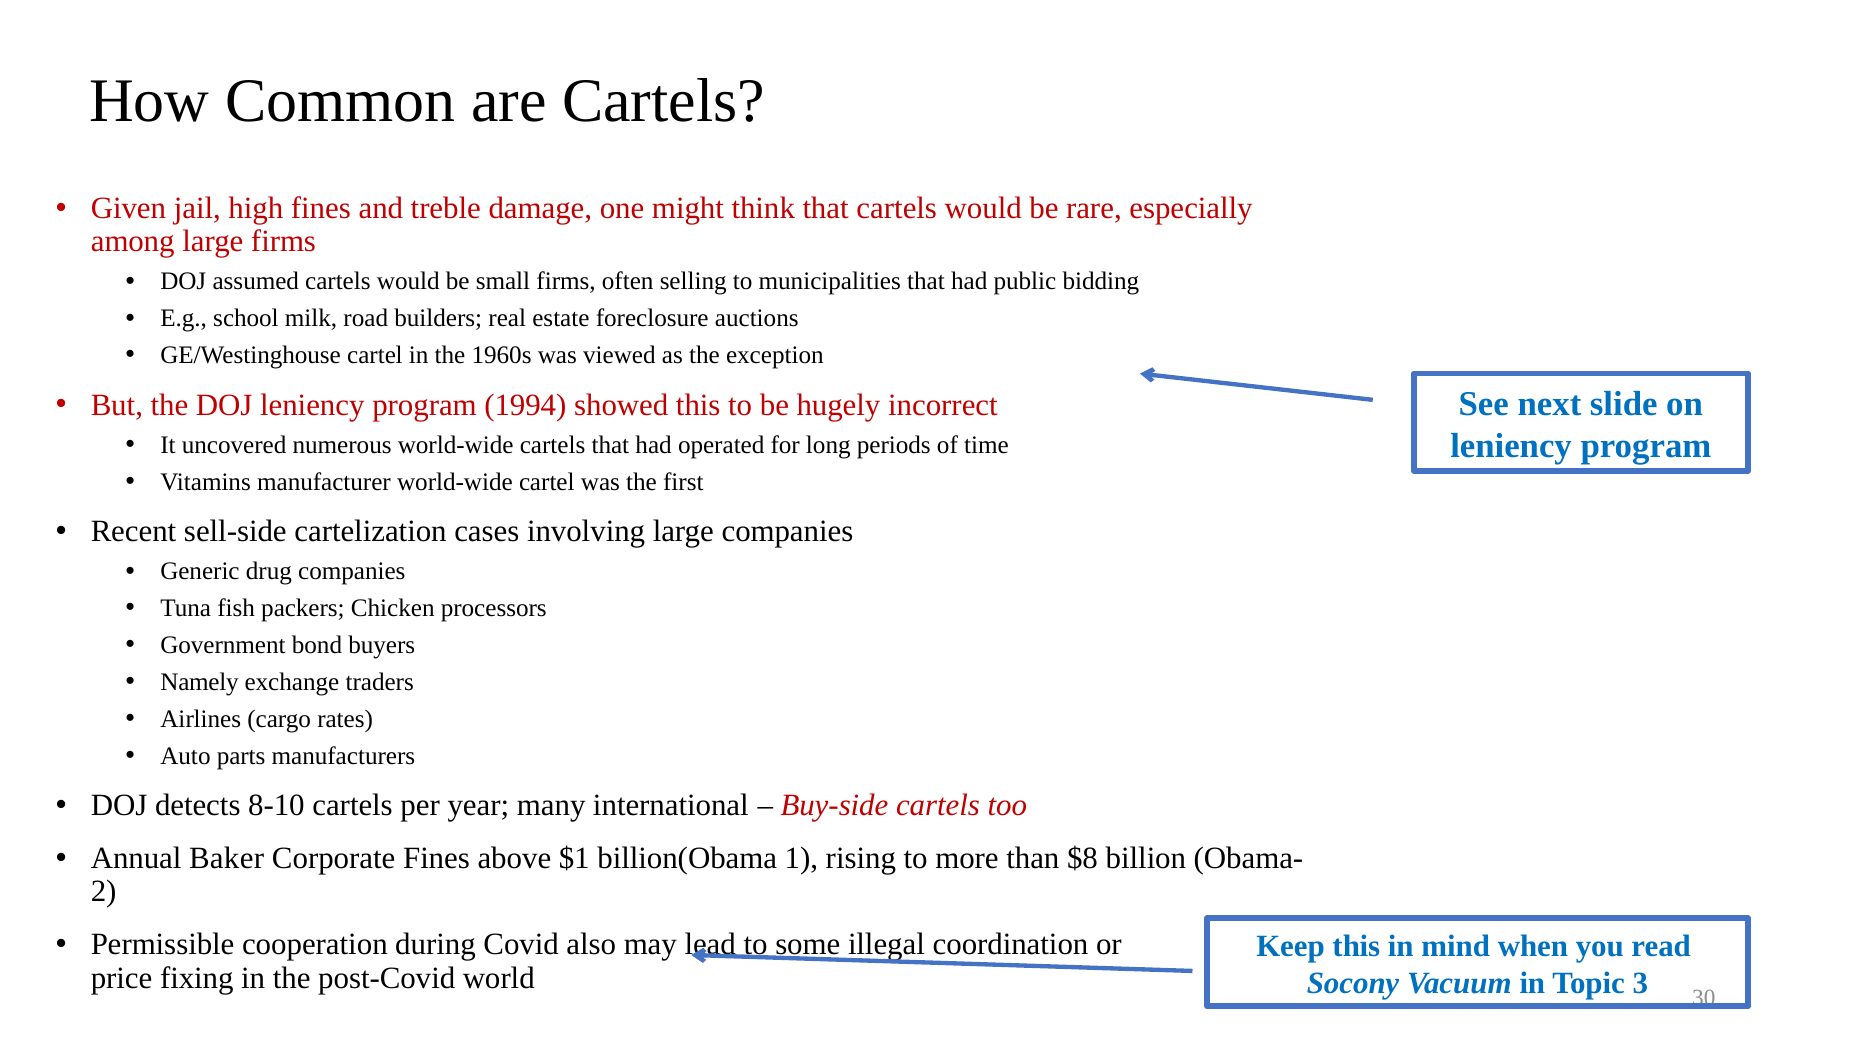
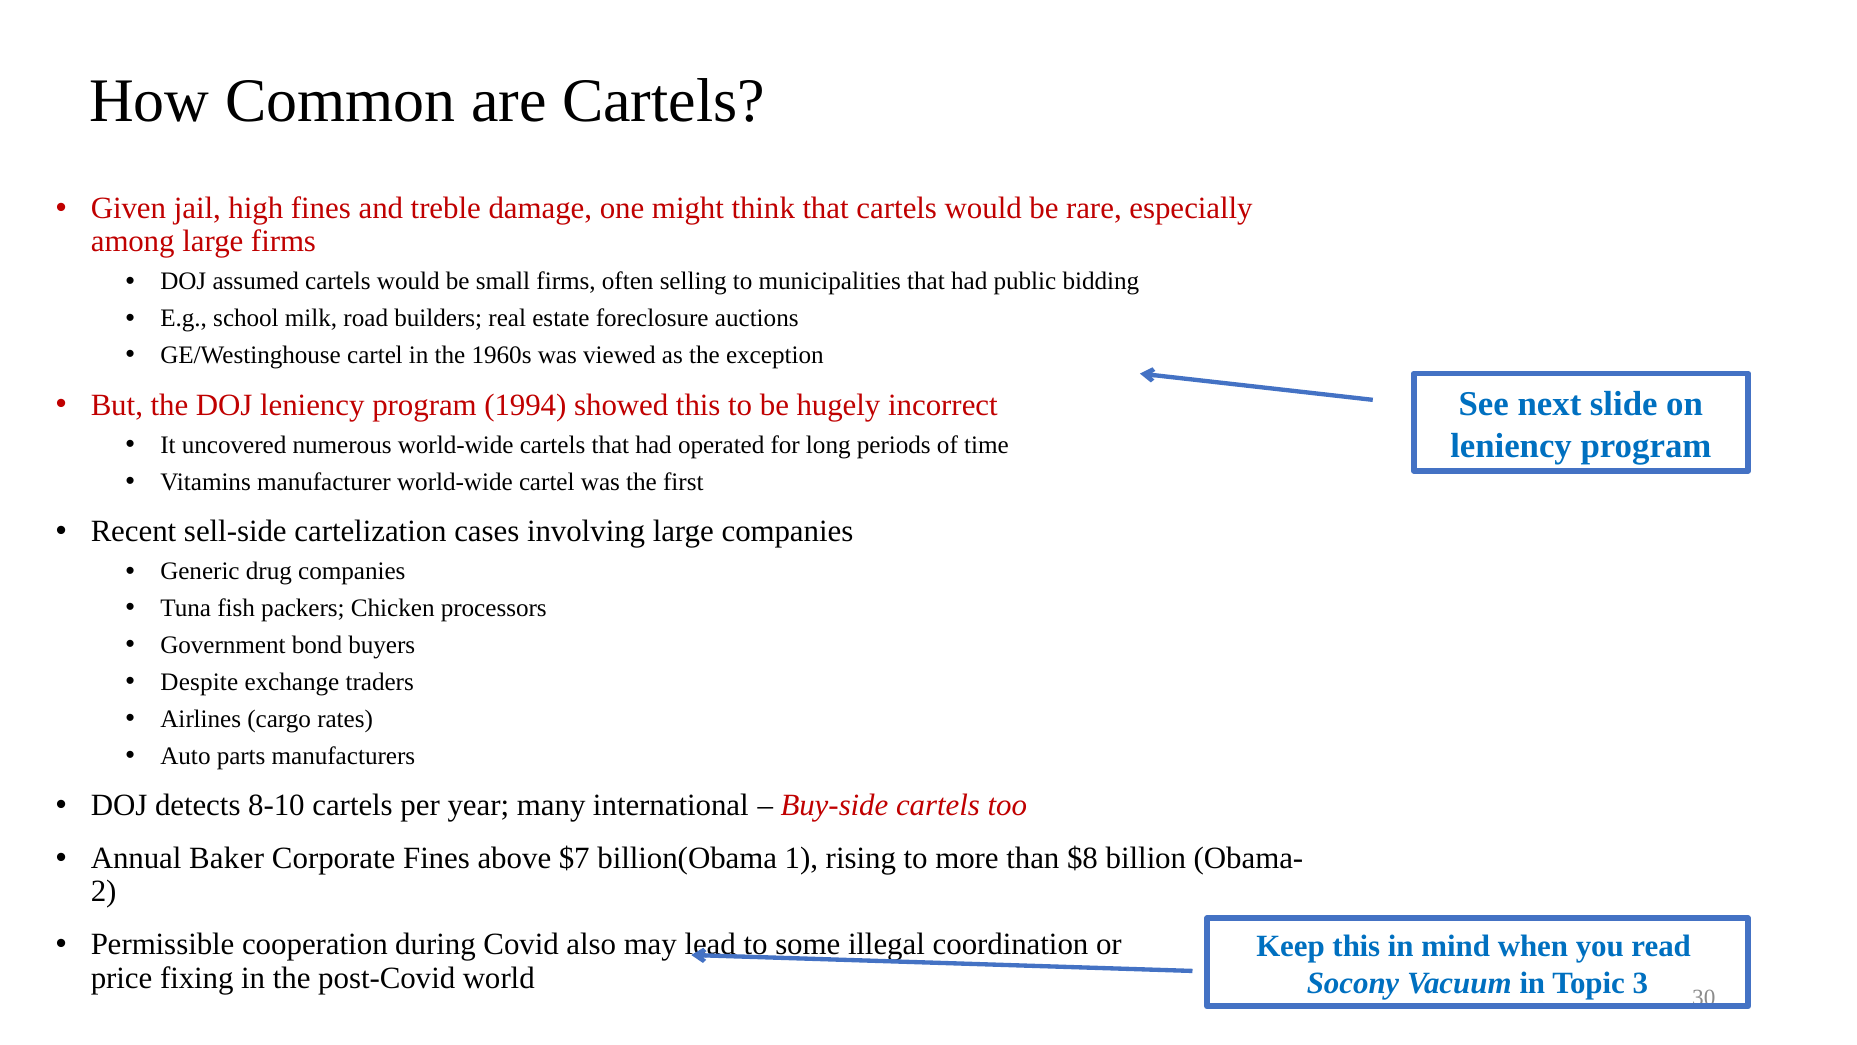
Namely: Namely -> Despite
$1: $1 -> $7
